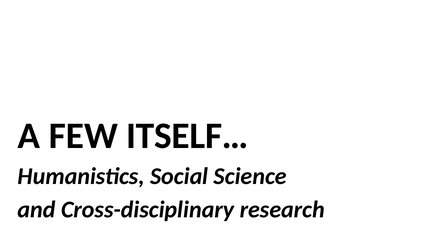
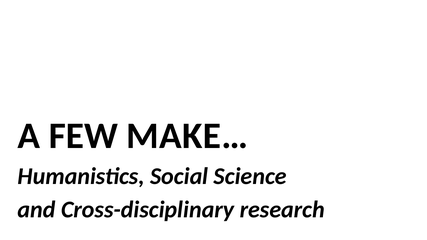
ITSELF…: ITSELF… -> MAKE…
